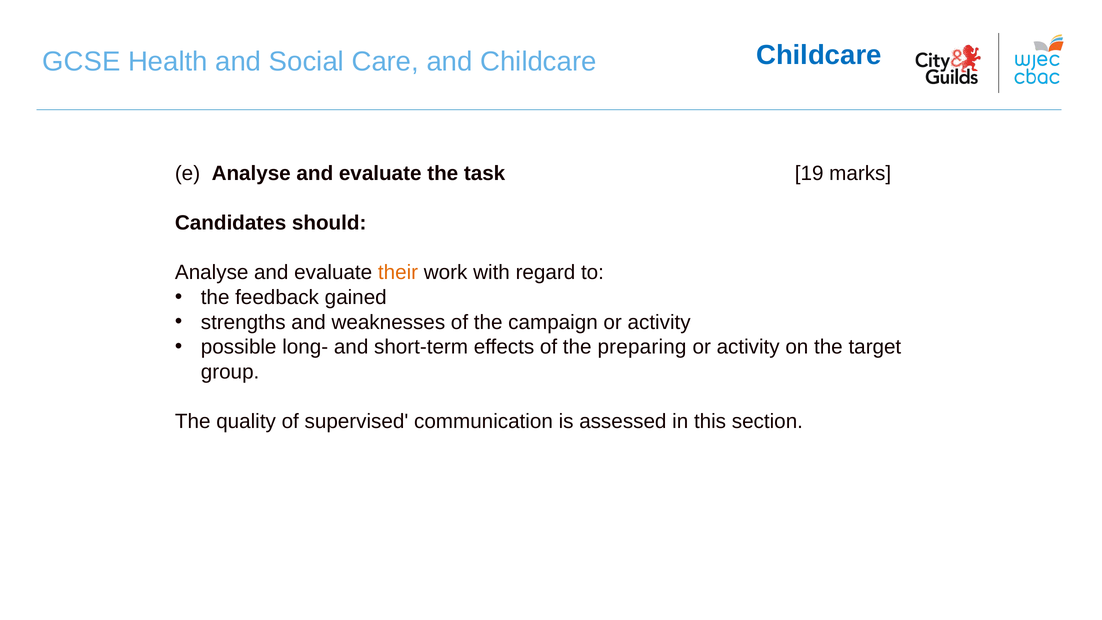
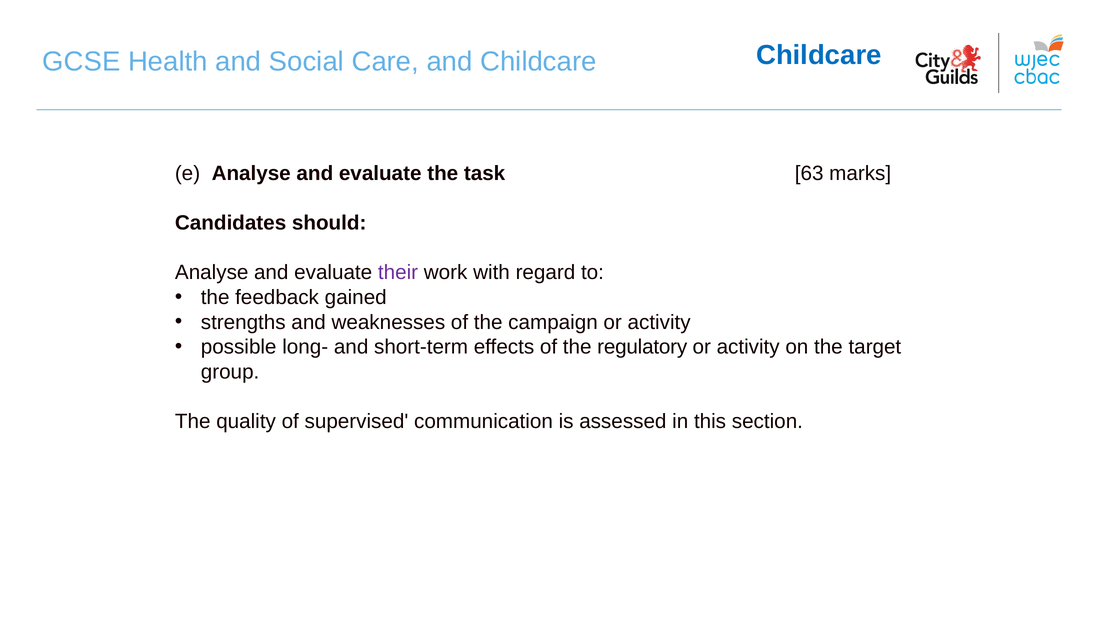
19: 19 -> 63
their colour: orange -> purple
preparing: preparing -> regulatory
